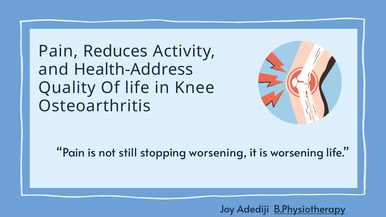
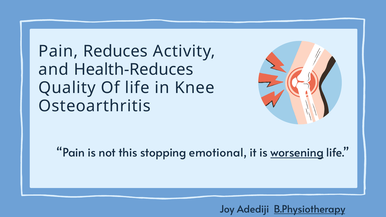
Health-Address: Health-Address -> Health-Reduces
still: still -> this
stopping worsening: worsening -> emotional
worsening at (297, 153) underline: none -> present
